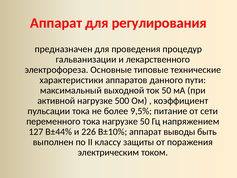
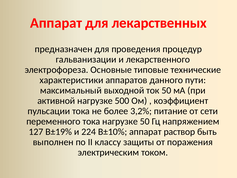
регулирования: регулирования -> лекарственных
9,5%: 9,5% -> 3,2%
В±44%: В±44% -> В±19%
226: 226 -> 224
выводы: выводы -> раствор
